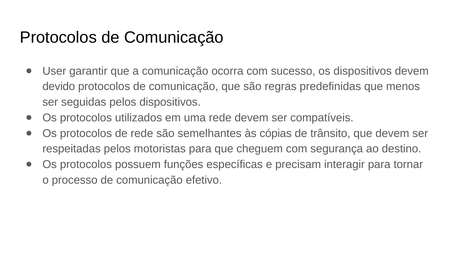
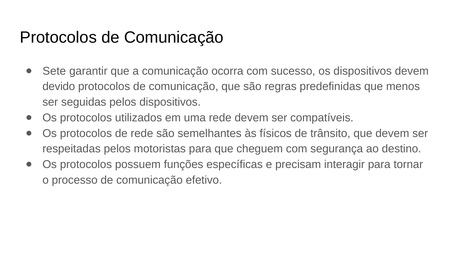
User: User -> Sete
cópias: cópias -> físicos
